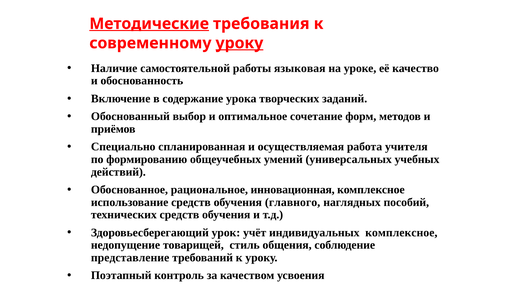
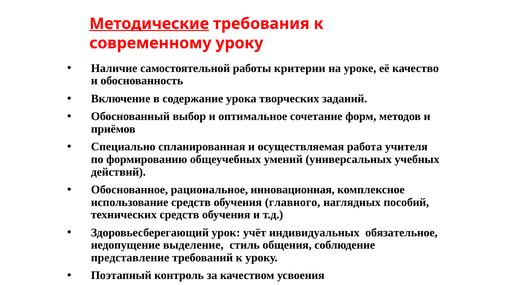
уроку at (239, 43) underline: present -> none
языковая: языковая -> критерии
индивидуальных комплексное: комплексное -> обязательное
товарищей: товарищей -> выделение
